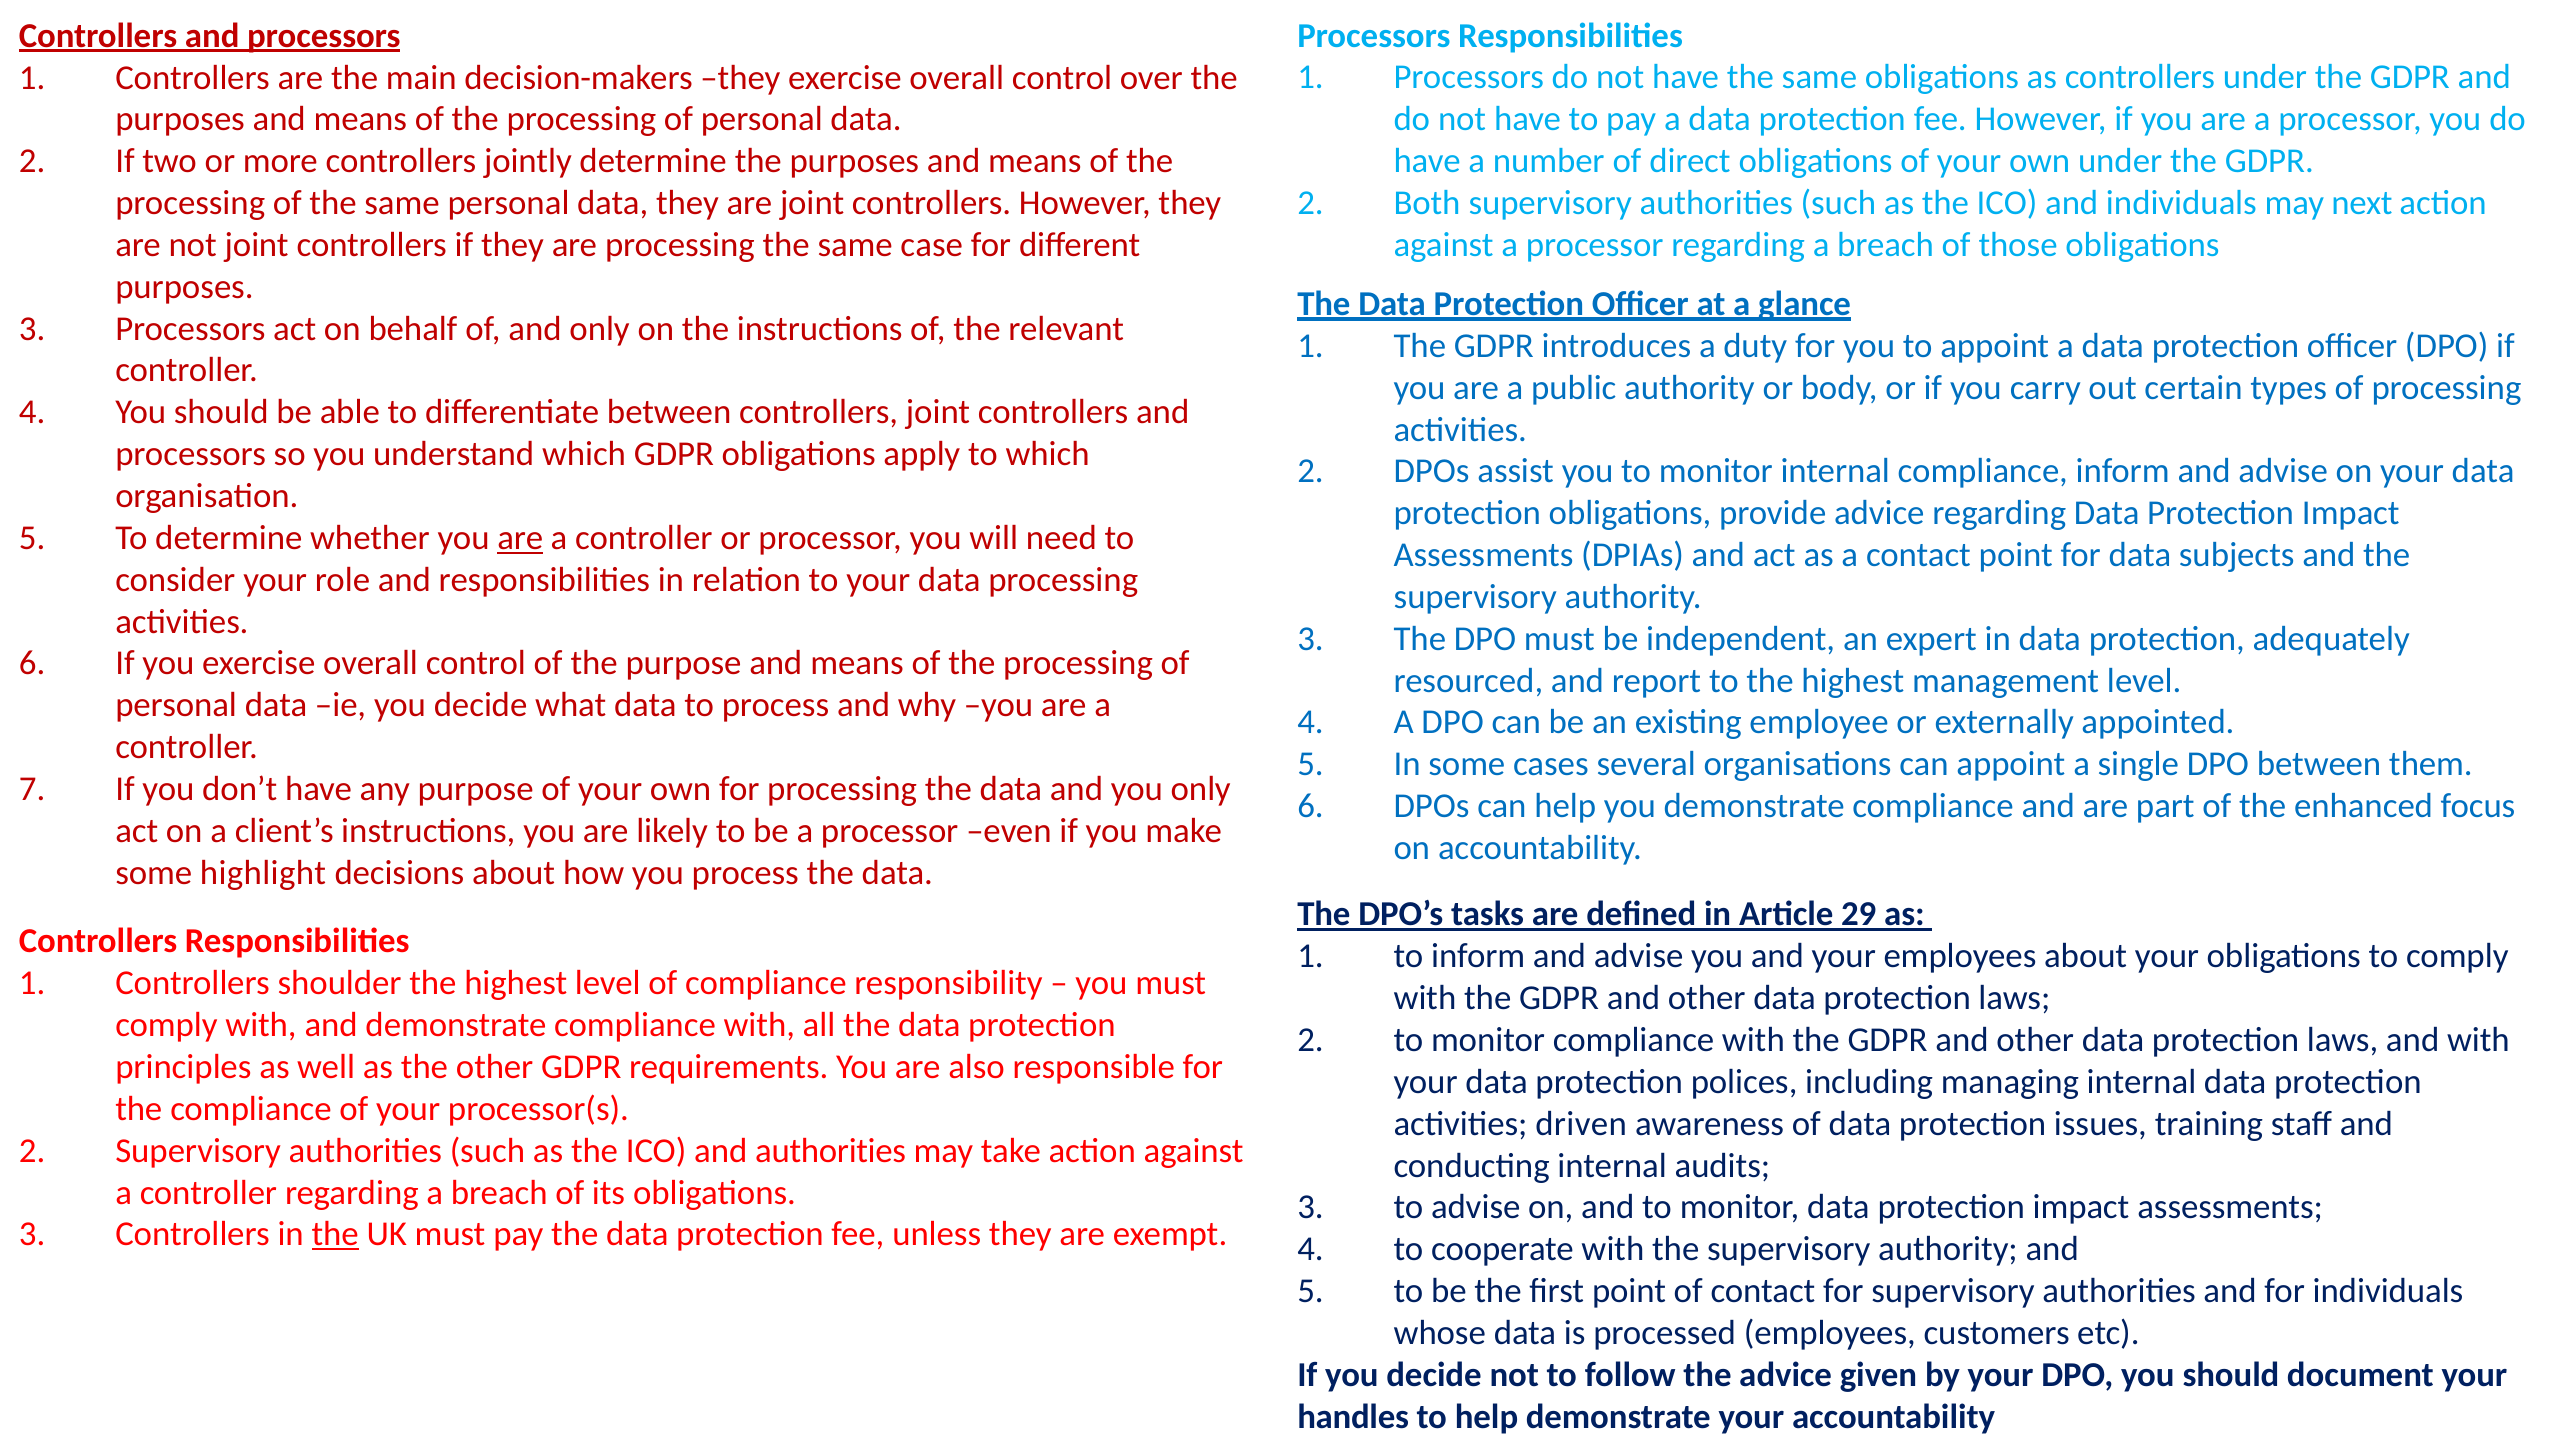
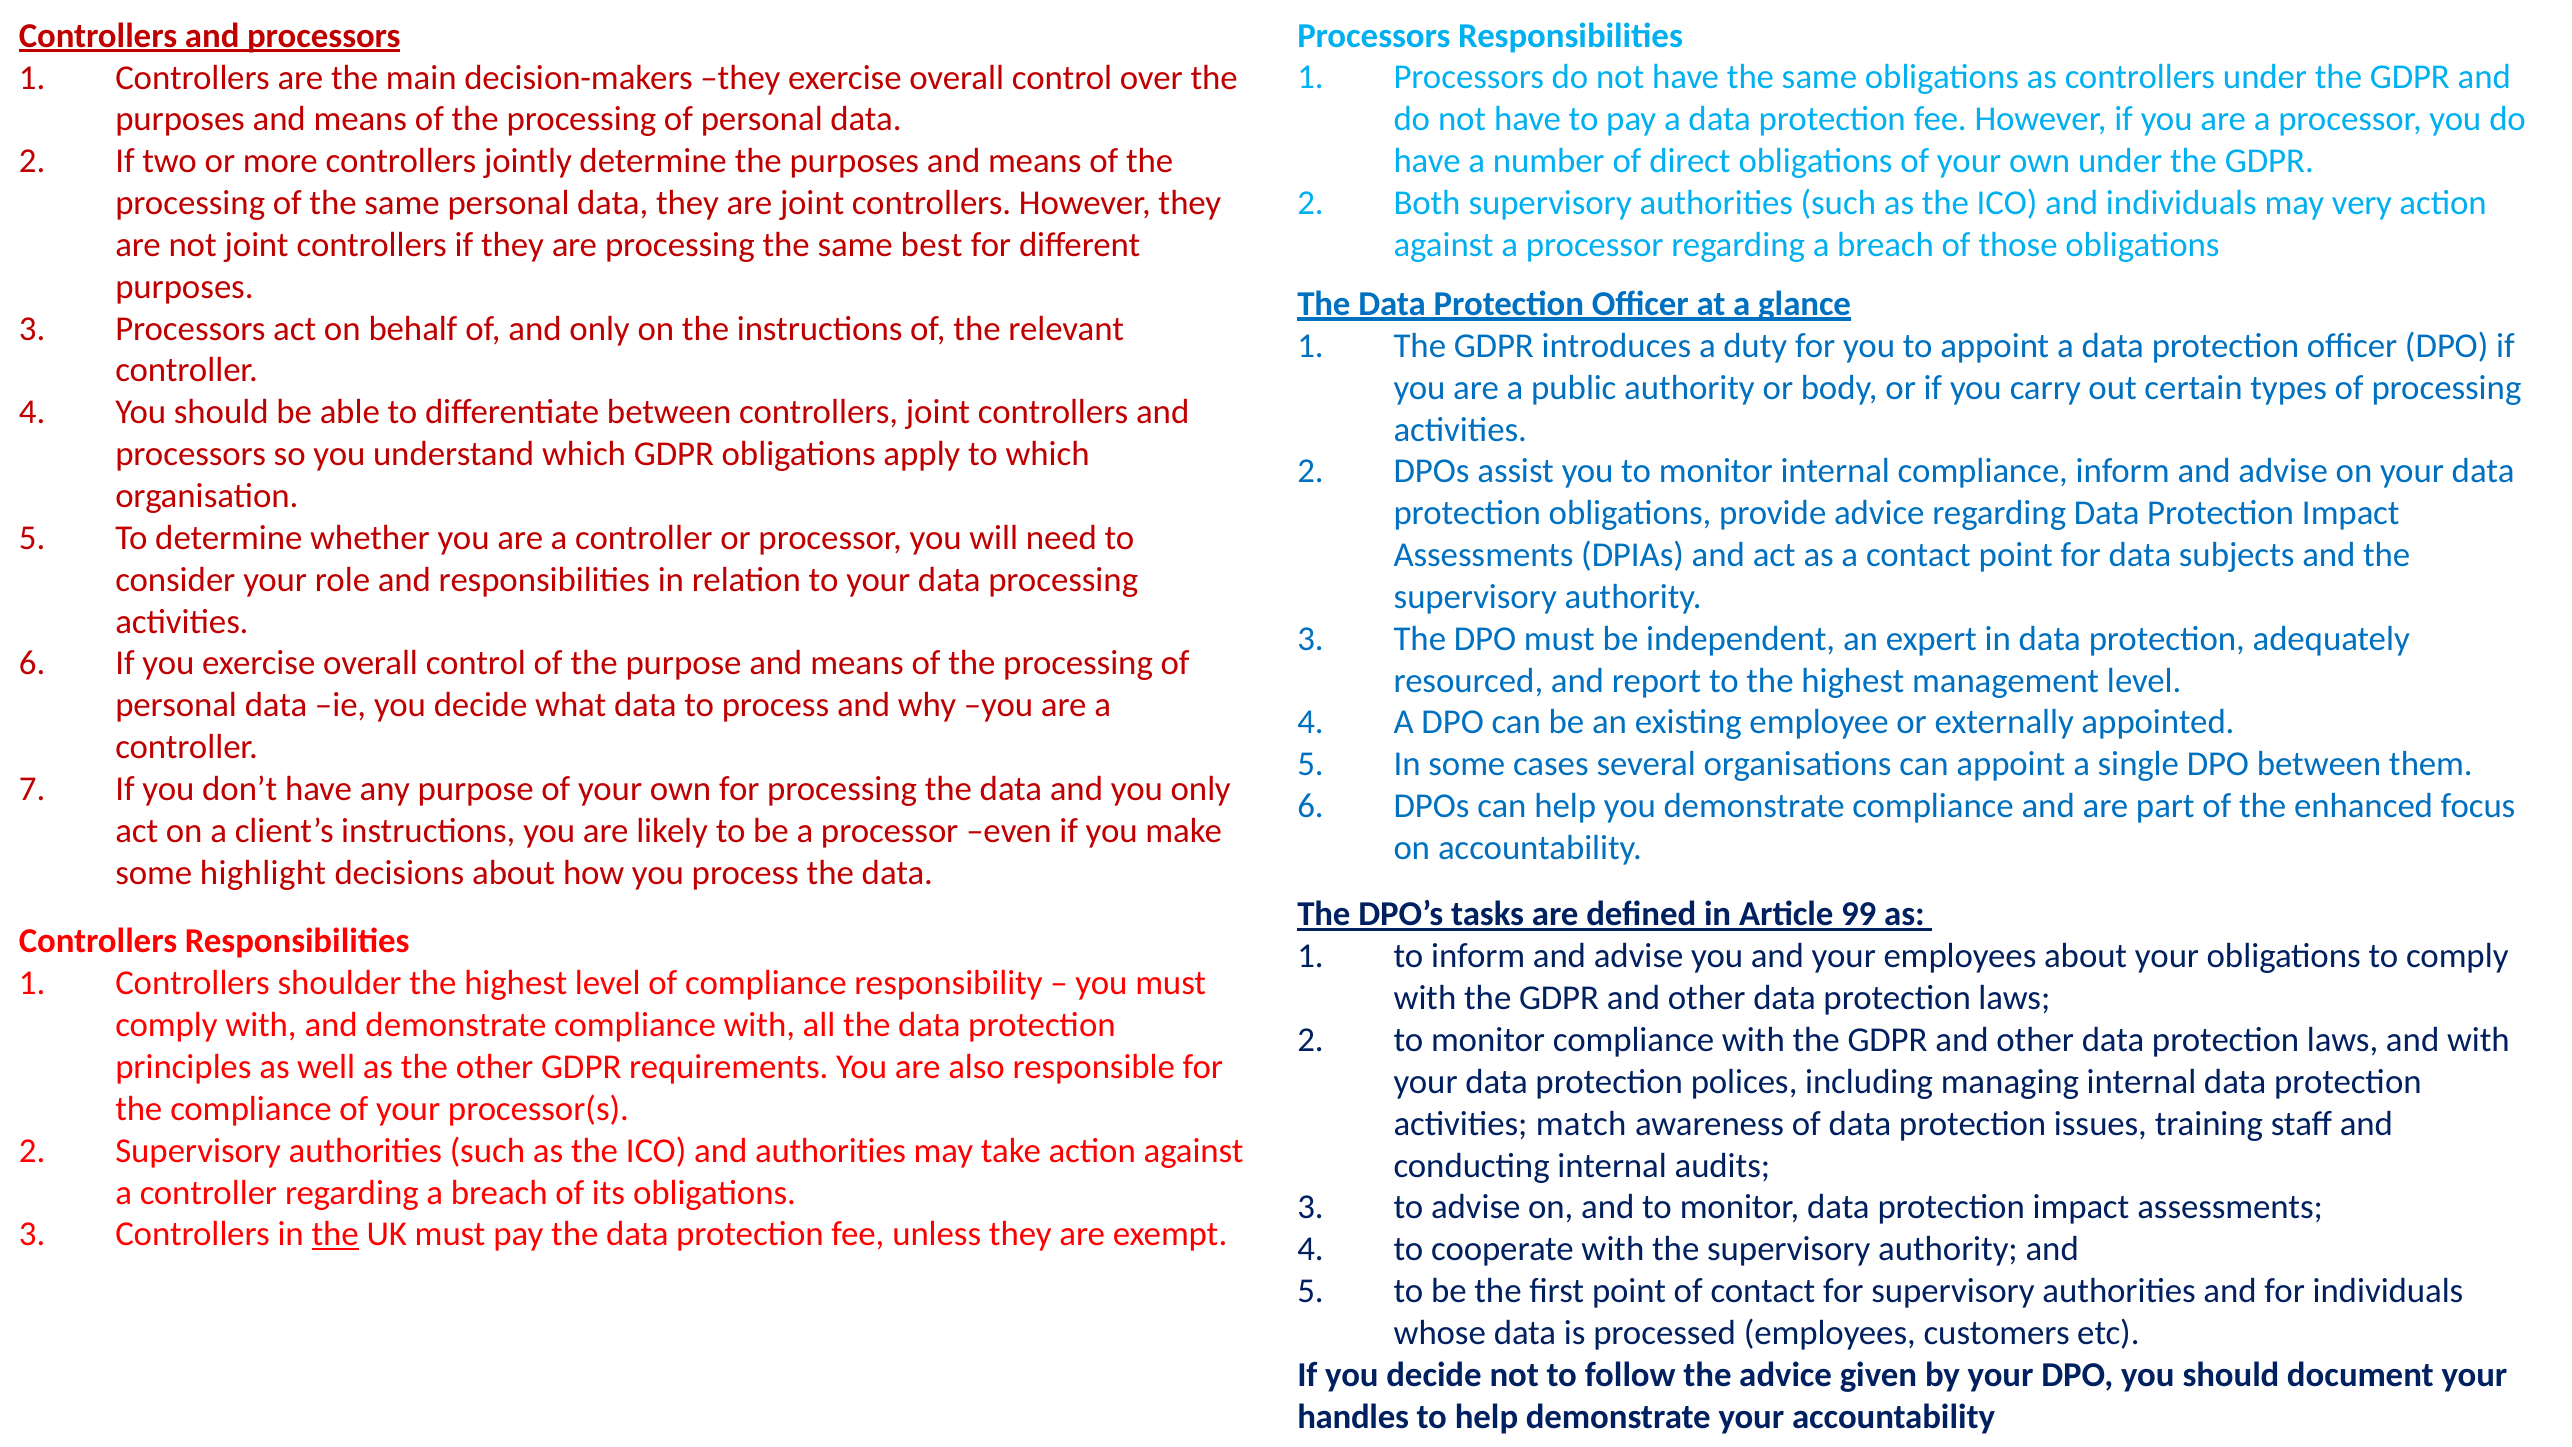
next: next -> very
case: case -> best
are at (520, 538) underline: present -> none
29: 29 -> 99
driven: driven -> match
